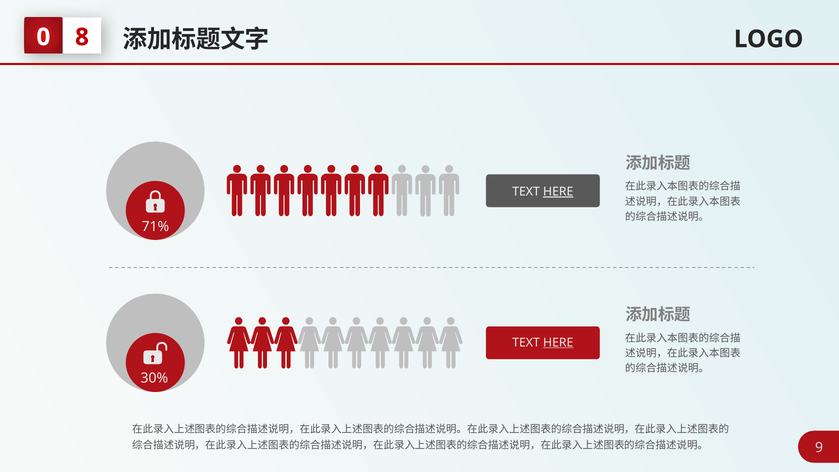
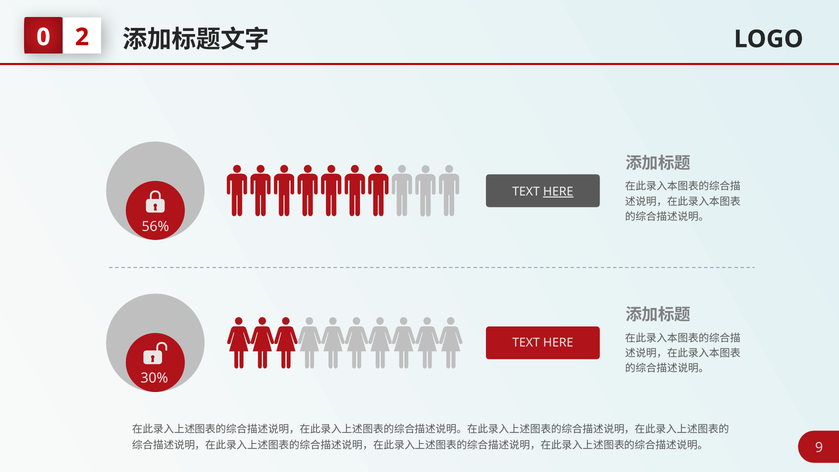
8: 8 -> 2
71%: 71% -> 56%
HERE at (558, 342) underline: present -> none
